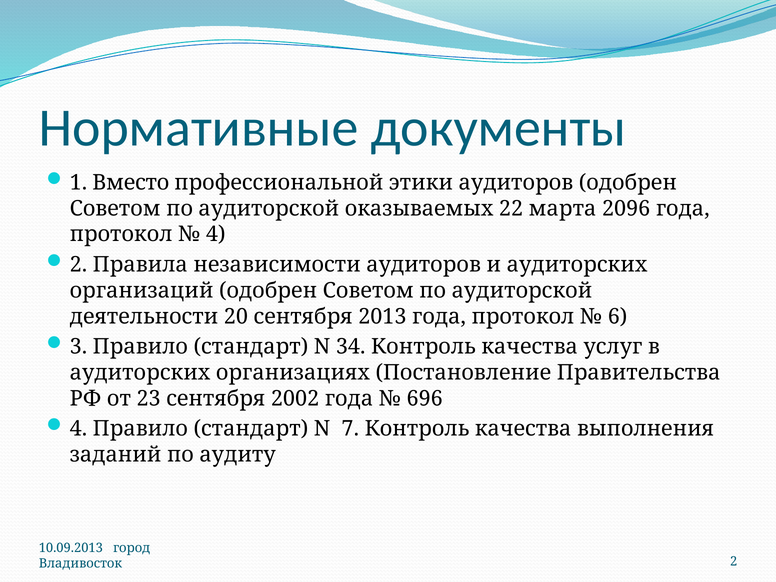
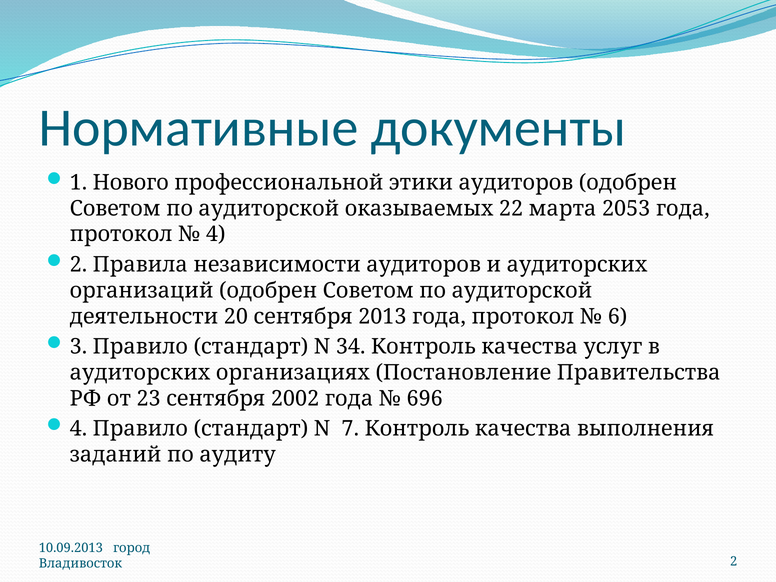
Вместо: Вместо -> Нового
2096: 2096 -> 2053
